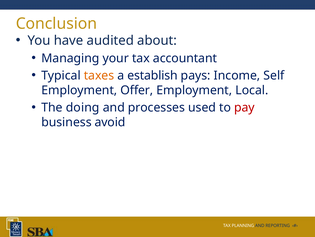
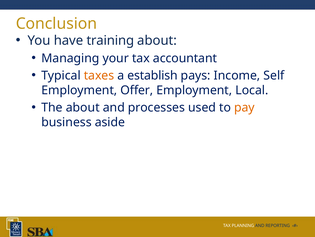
audited: audited -> training
The doing: doing -> about
pay colour: red -> orange
avoid: avoid -> aside
